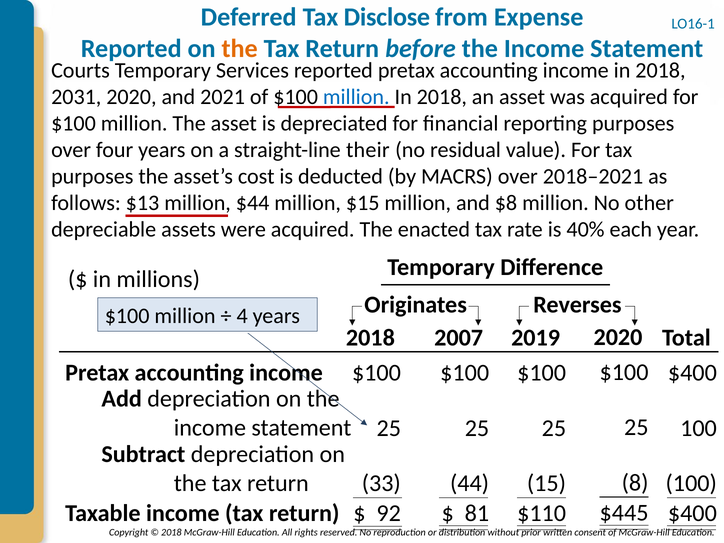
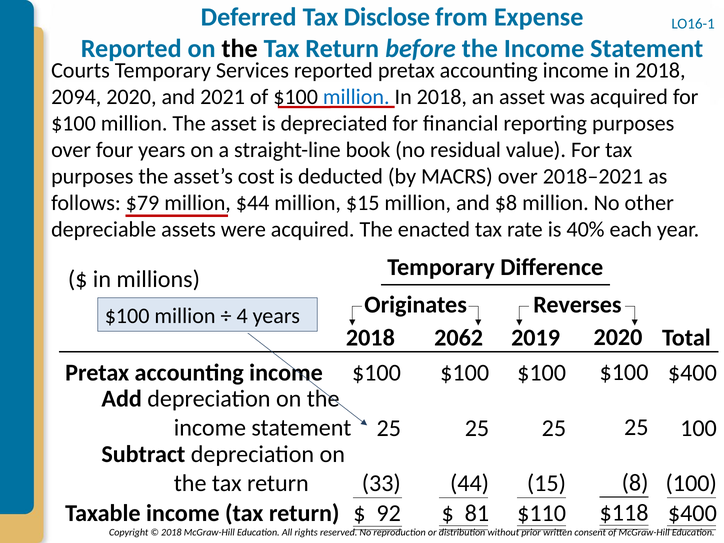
the at (240, 49) colour: orange -> black
2031: 2031 -> 2094
their: their -> book
$13: $13 -> $79
2007: 2007 -> 2062
$445: $445 -> $118
